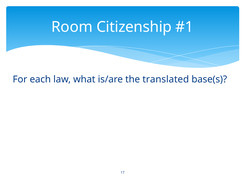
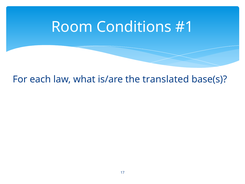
Citizenship: Citizenship -> Conditions
